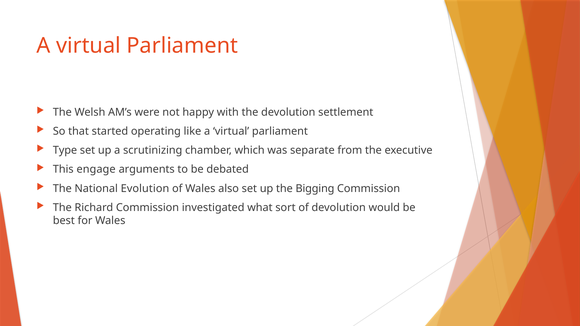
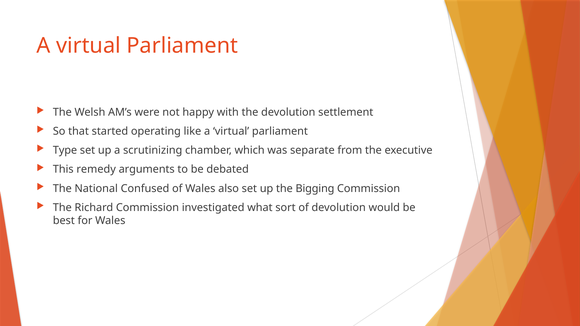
engage: engage -> remedy
Evolution: Evolution -> Confused
